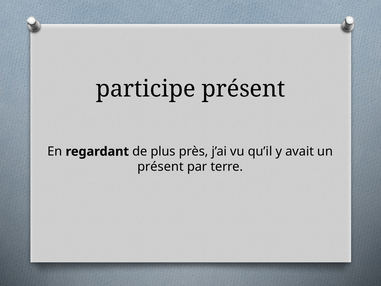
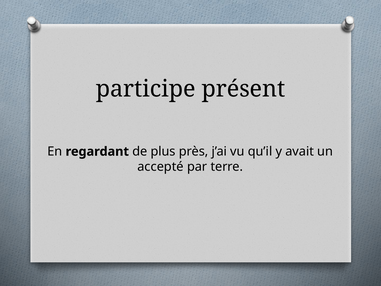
présent at (160, 167): présent -> accepté
